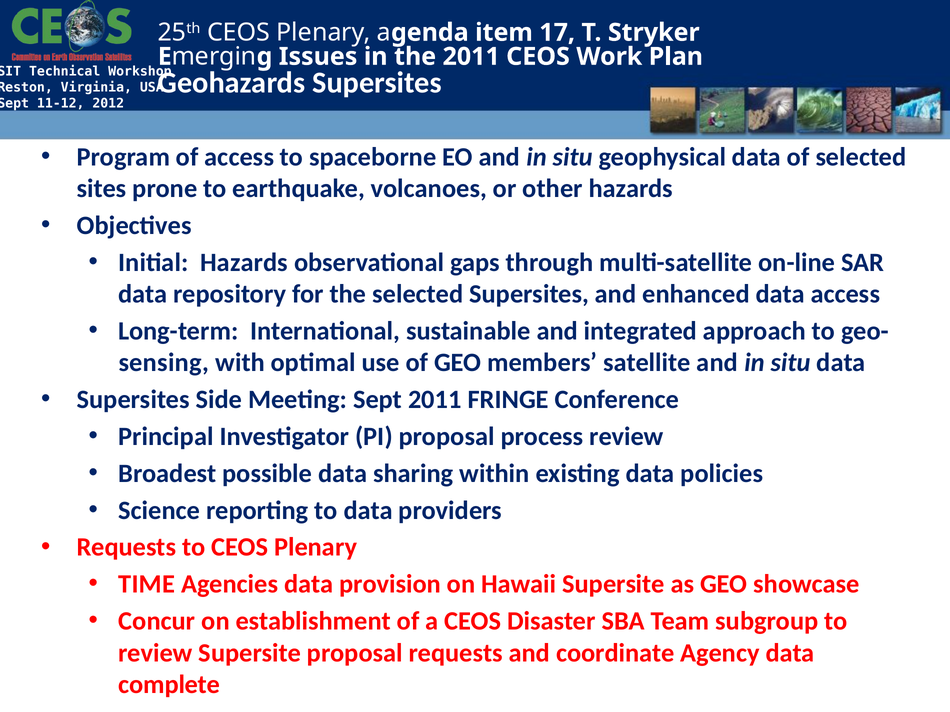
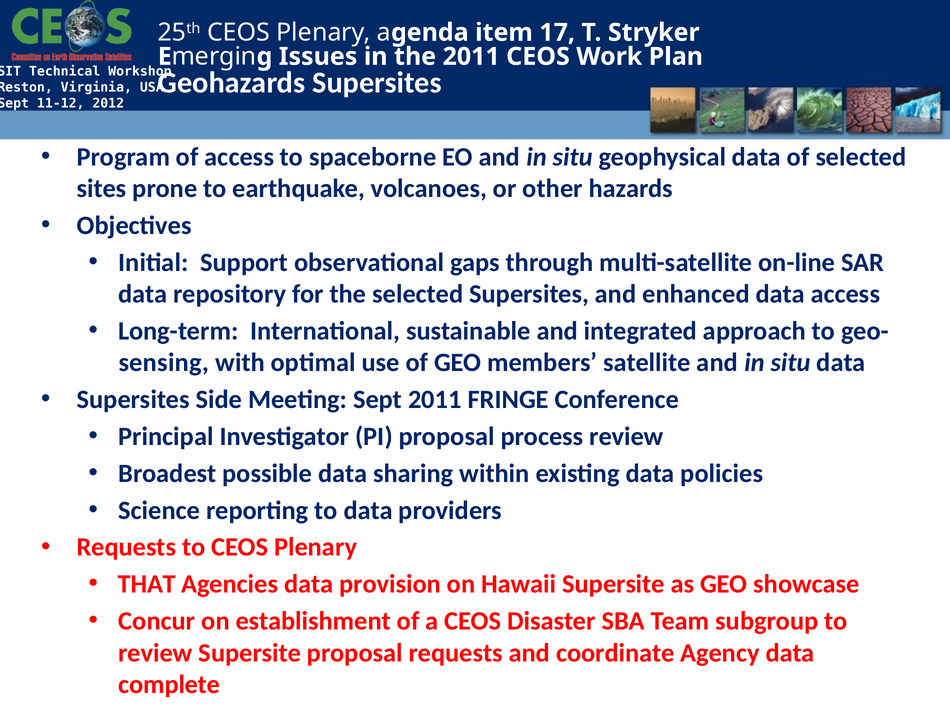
Initial Hazards: Hazards -> Support
TIME: TIME -> THAT
